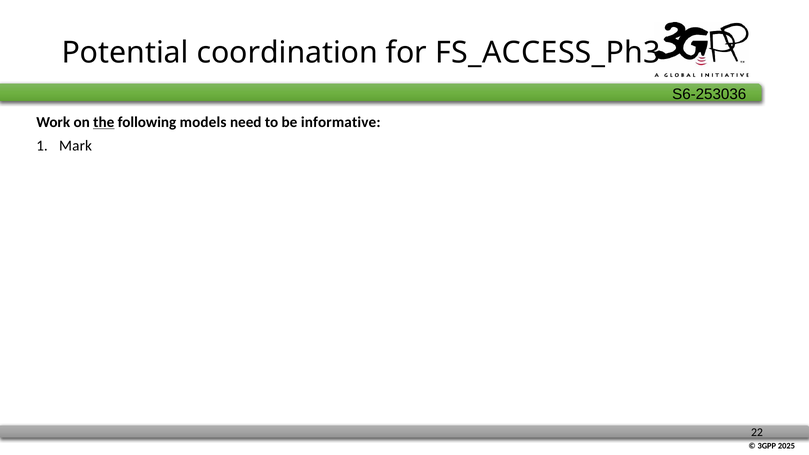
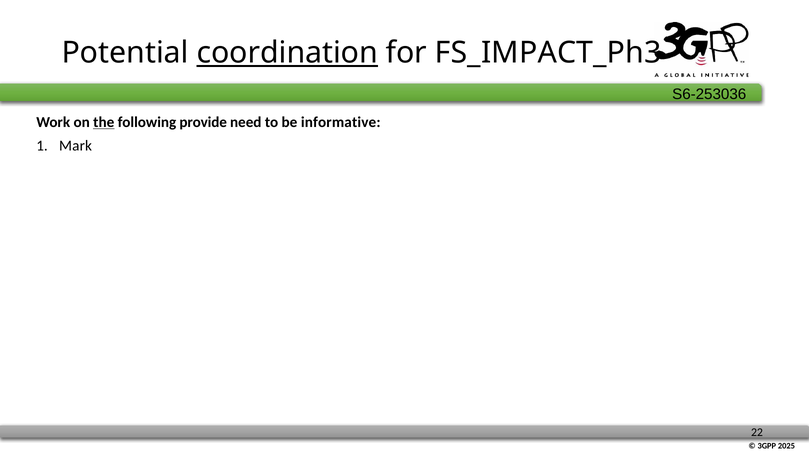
coordination underline: none -> present
FS_ACCESS_Ph3: FS_ACCESS_Ph3 -> FS_IMPACT_Ph3
models: models -> provide
